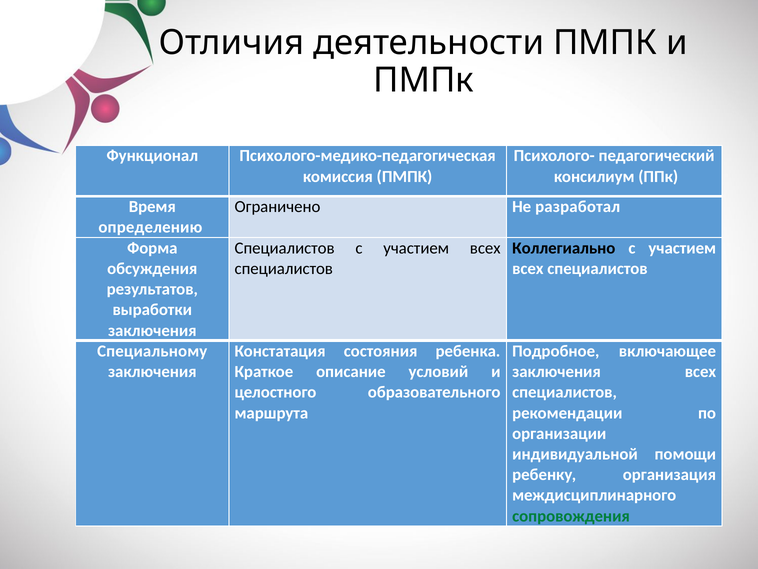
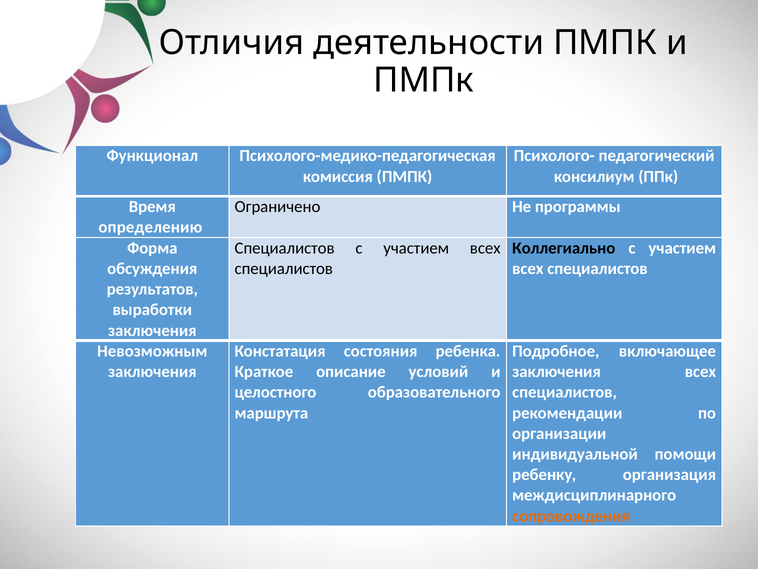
разработал: разработал -> программы
Специальному: Специальному -> Невозможным
сопровождения colour: green -> orange
